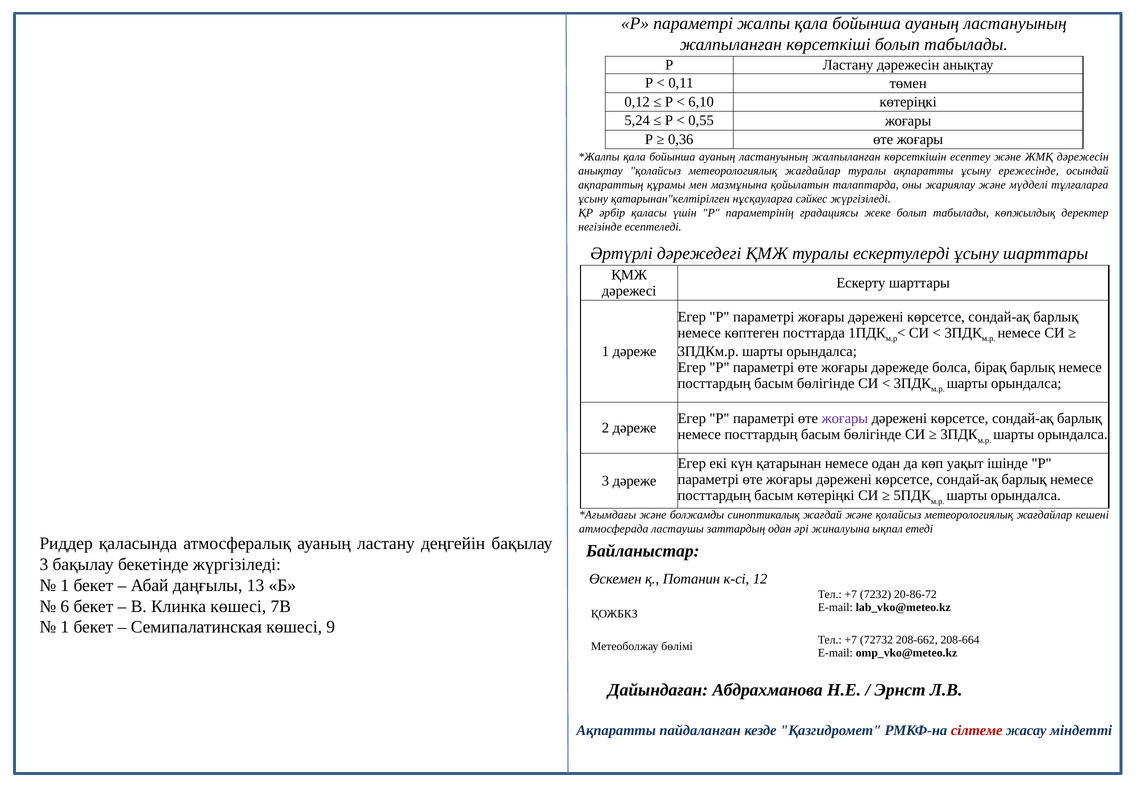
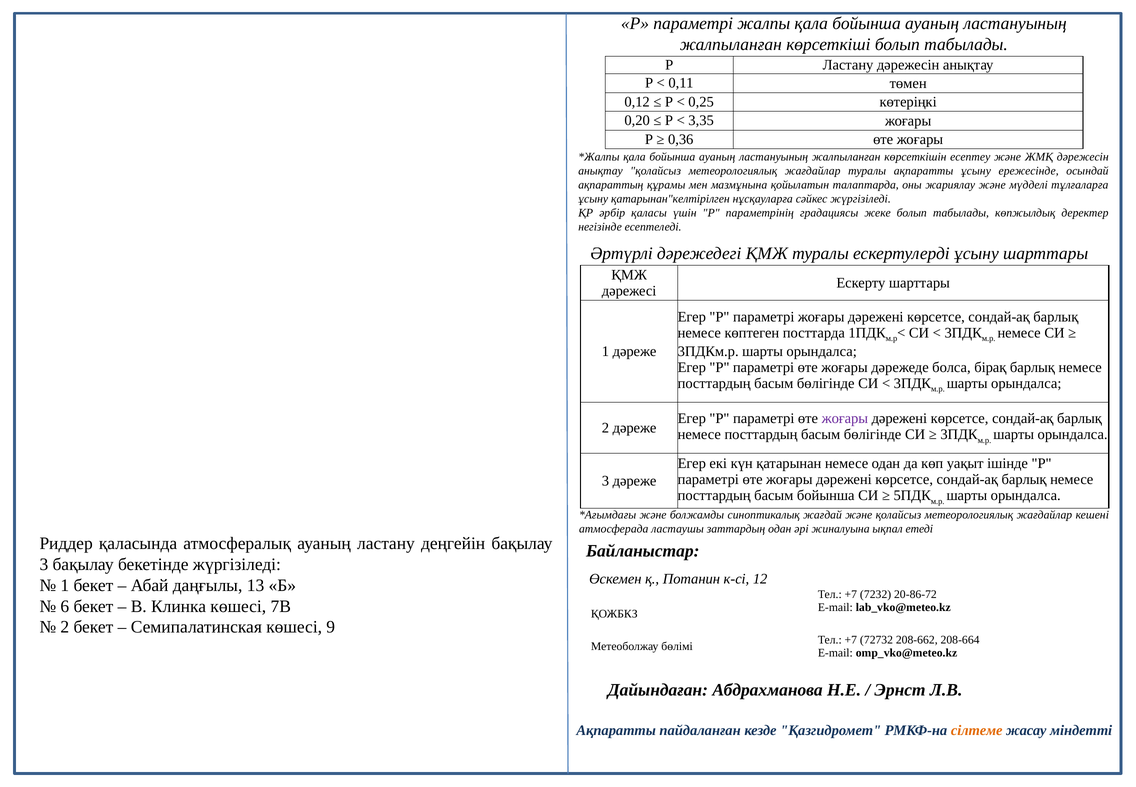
6,10: 6,10 -> 0,25
5,24: 5,24 -> 0,20
0,55: 0,55 -> 3,35
басым көтеріңкі: көтеріңкі -> бойынша
1 at (65, 627): 1 -> 2
сілтеме colour: red -> orange
